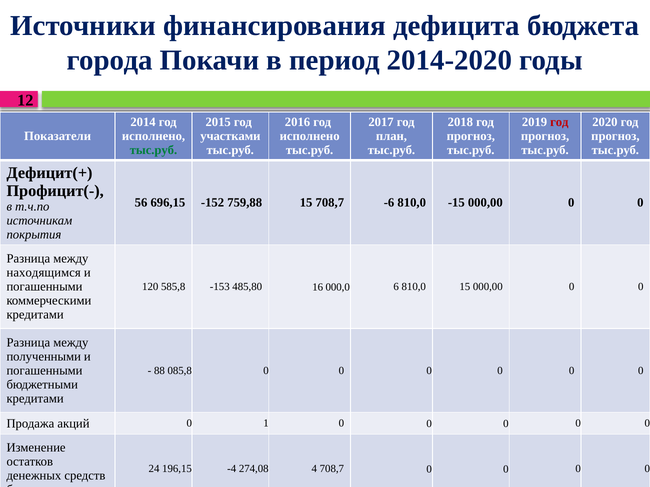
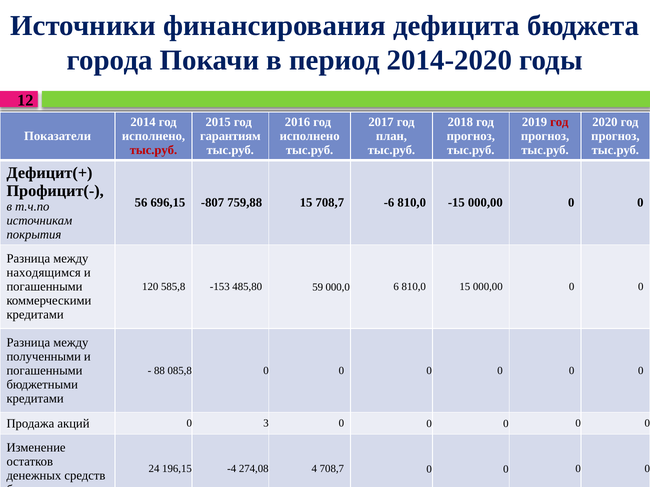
участками: участками -> гарантиям
тыс.руб at (153, 150) colour: green -> red
-152: -152 -> -807
16: 16 -> 59
1: 1 -> 3
